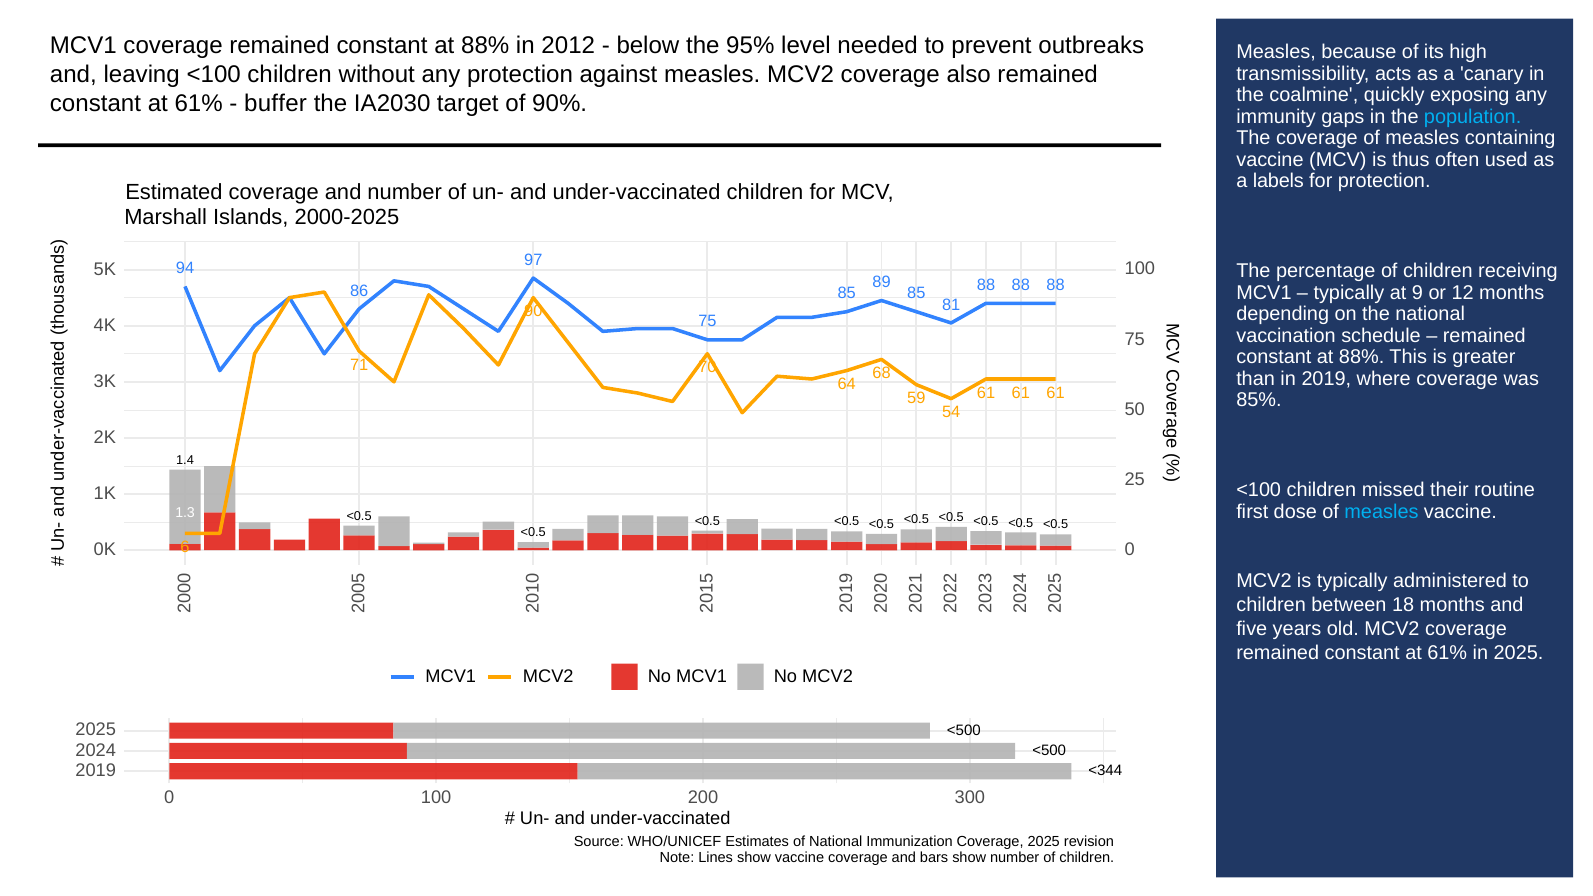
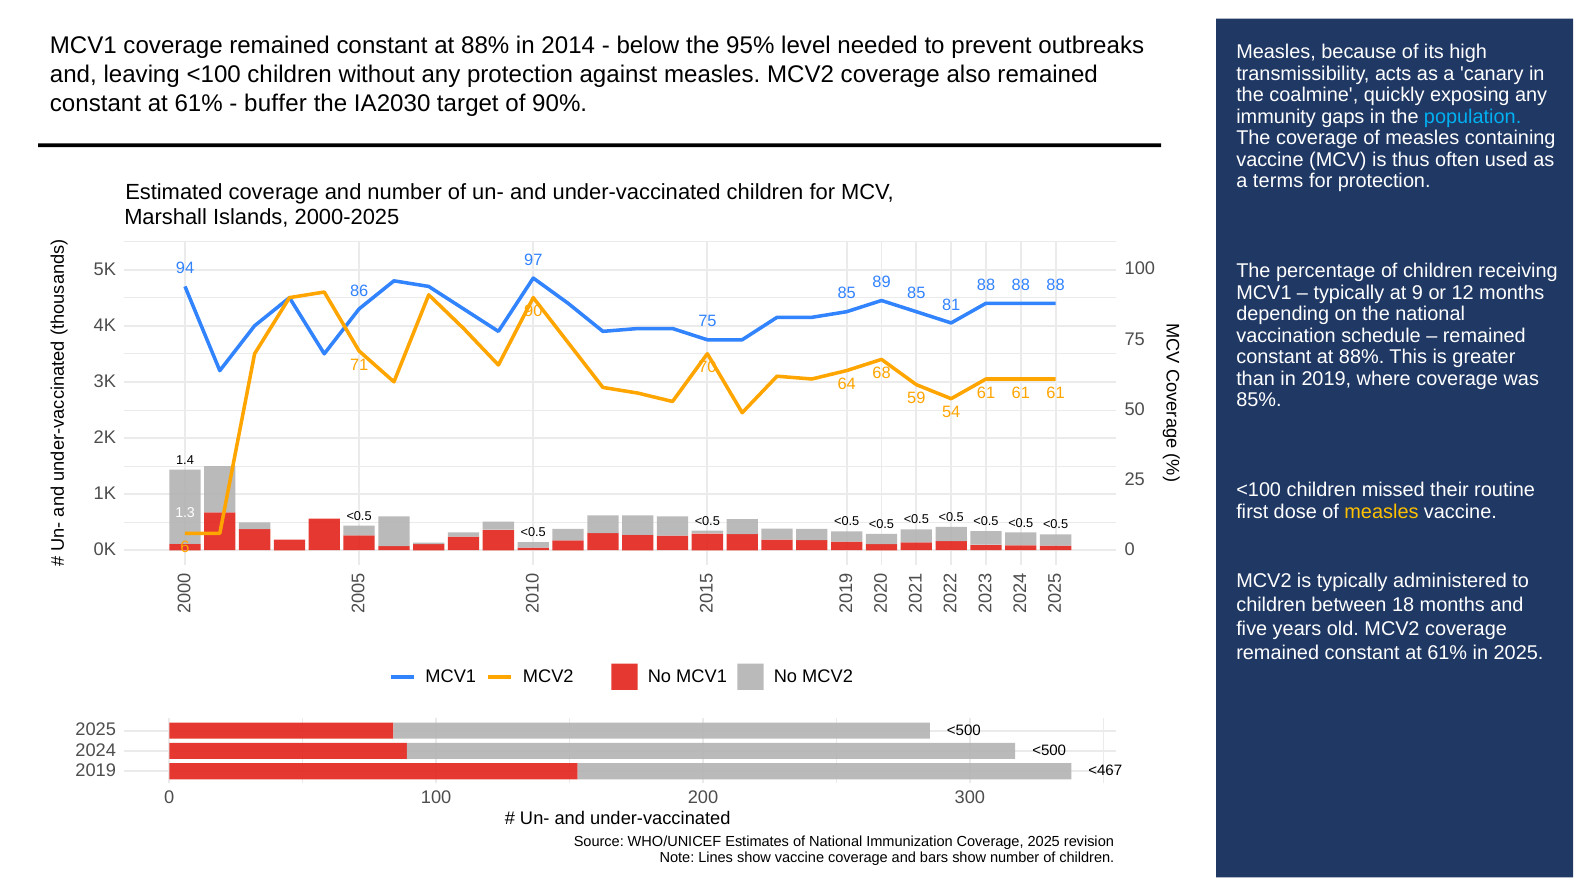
2012: 2012 -> 2014
labels: labels -> terms
measles at (1381, 512) colour: light blue -> yellow
<344: <344 -> <467
